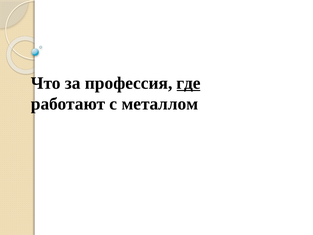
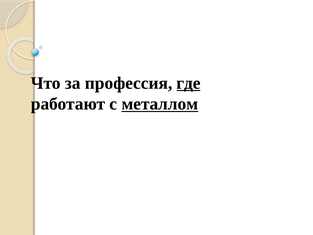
металлом underline: none -> present
